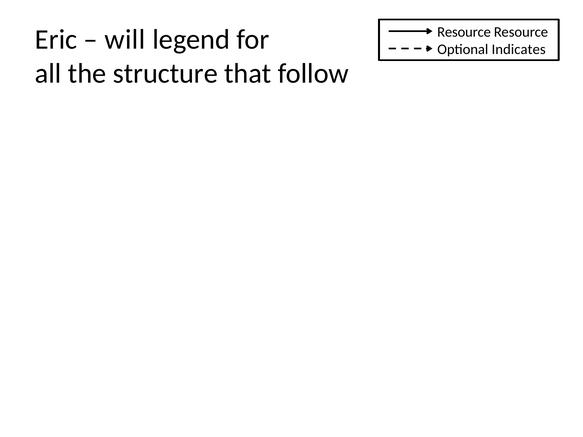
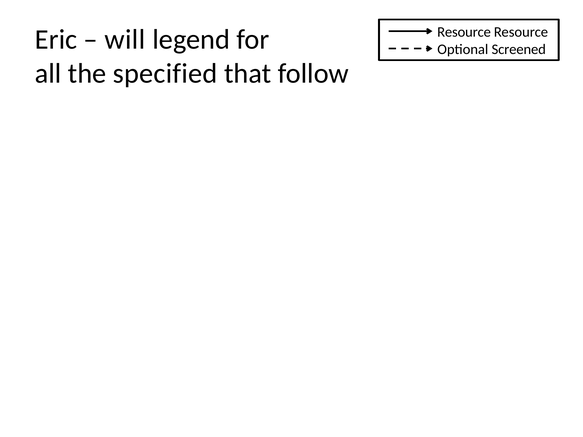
Indicates: Indicates -> Screened
structure: structure -> specified
